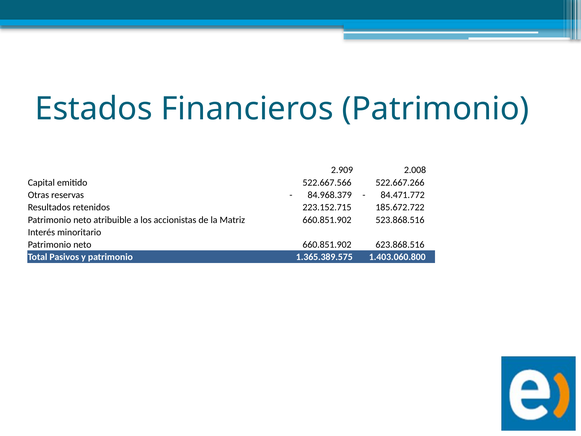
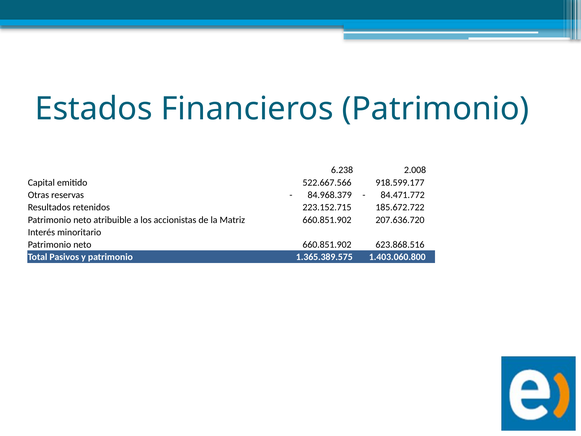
2.909: 2.909 -> 6.238
522.667.266: 522.667.266 -> 918.599.177
523.868.516: 523.868.516 -> 207.636.720
